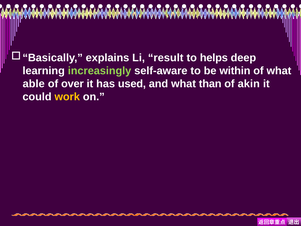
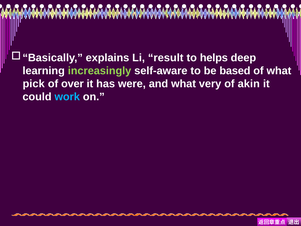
within: within -> based
able: able -> pick
used: used -> were
than: than -> very
work colour: yellow -> light blue
